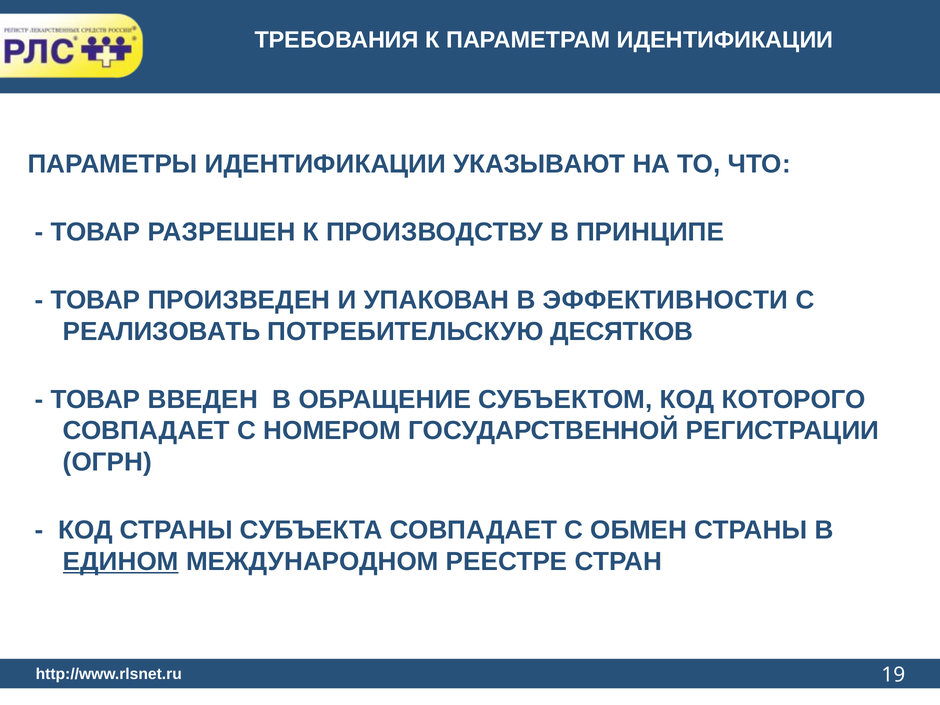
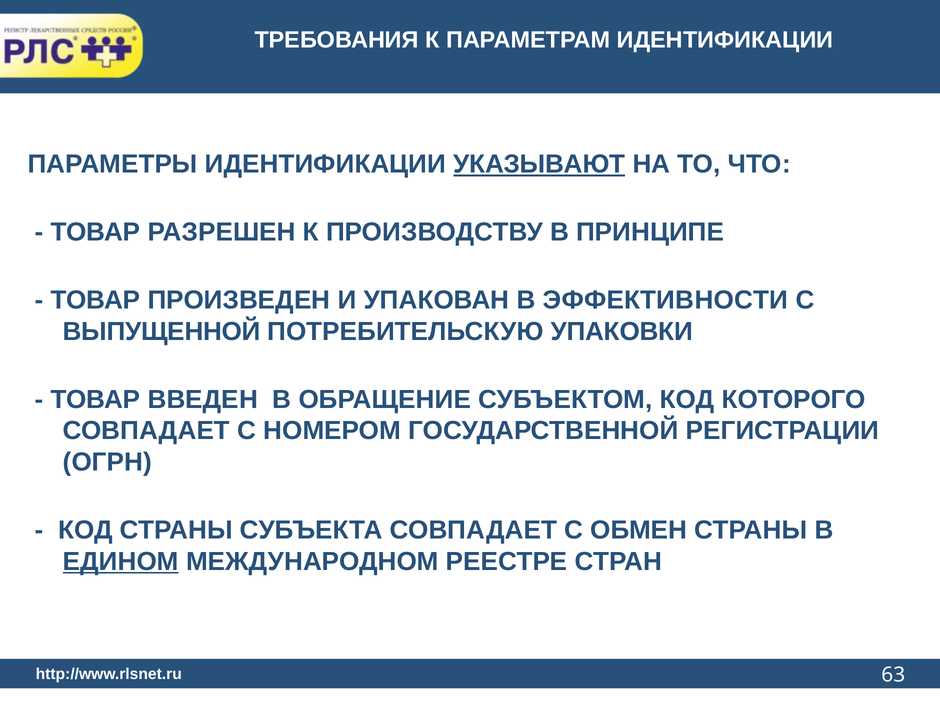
УКАЗЫВАЮТ underline: none -> present
РЕАЛИЗОВАТЬ: РЕАЛИЗОВАТЬ -> ВЫПУЩЕННОЙ
ДЕСЯТКОВ: ДЕСЯТКОВ -> УПАКОВКИ
19: 19 -> 63
